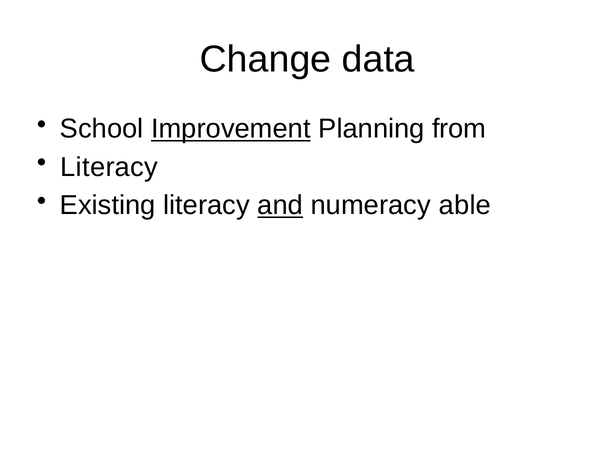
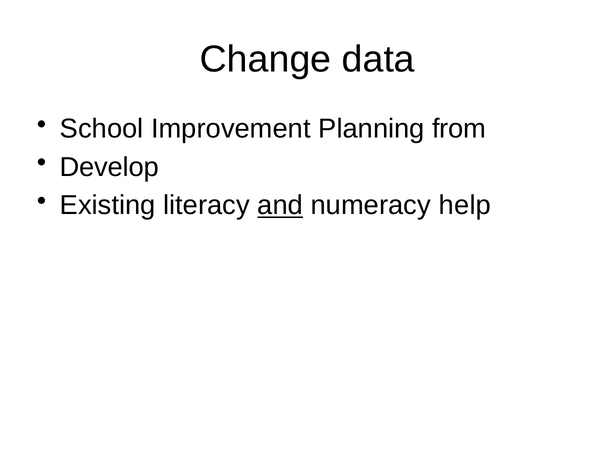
Improvement underline: present -> none
Literacy at (109, 167): Literacy -> Develop
able: able -> help
